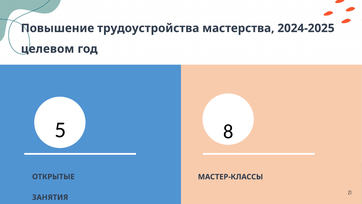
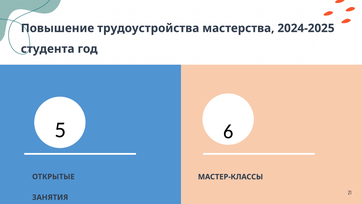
целевом: целевом -> студента
8: 8 -> 6
